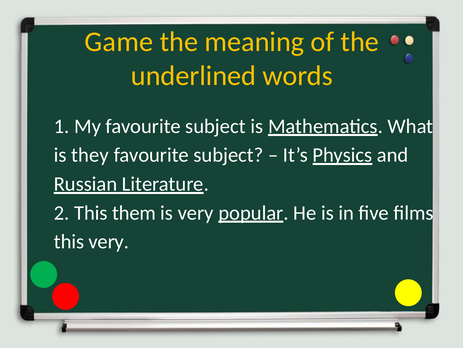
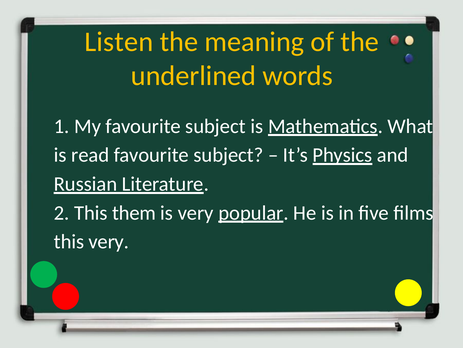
Game: Game -> Listen
they: they -> read
